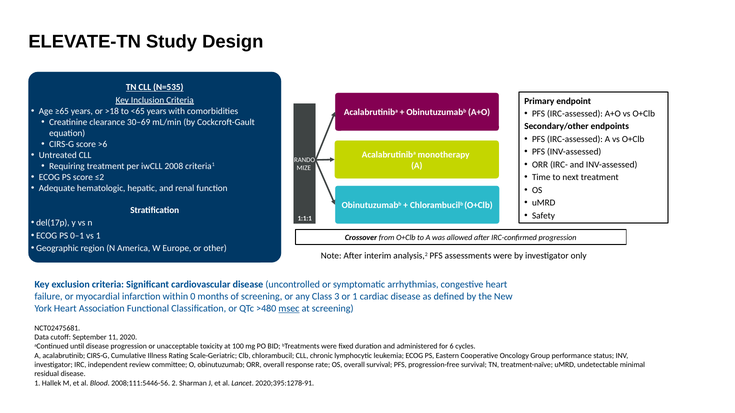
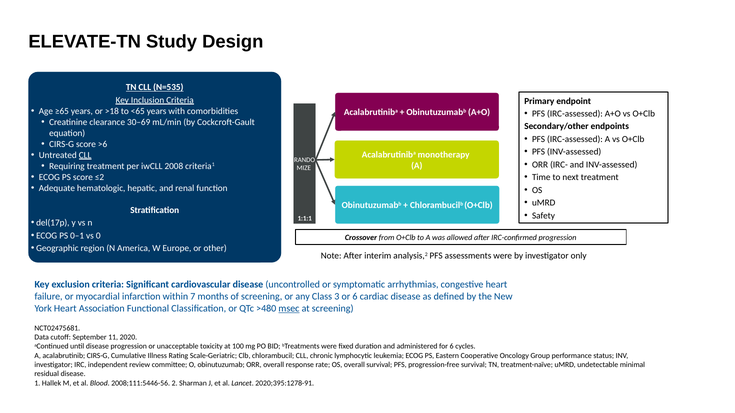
CLL at (85, 155) underline: none -> present
vs 1: 1 -> 0
0: 0 -> 7
or 1: 1 -> 6
